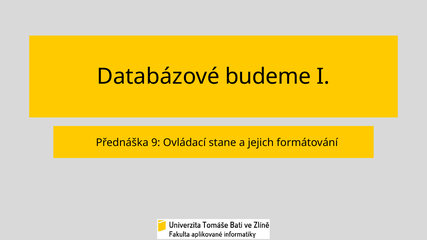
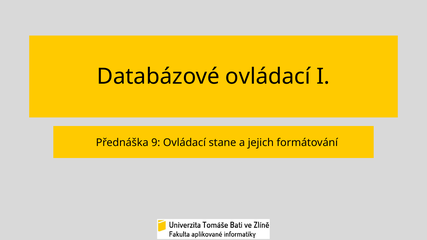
Databázové budeme: budeme -> ovládací
